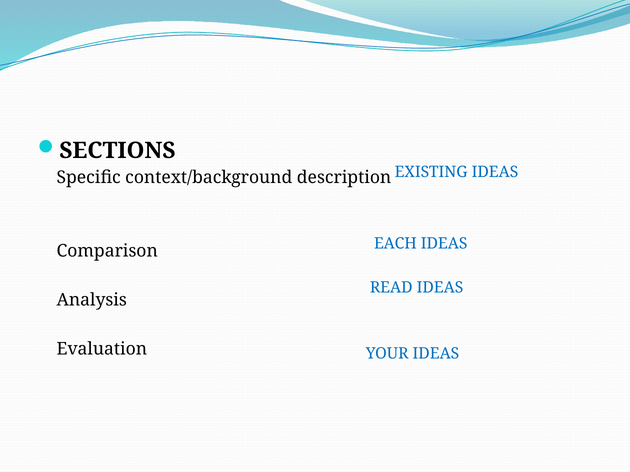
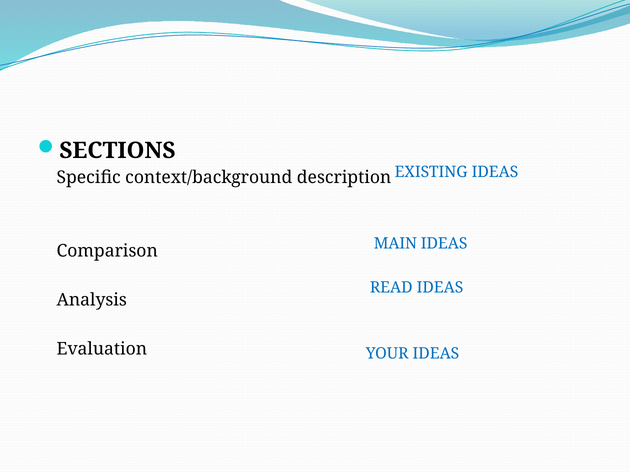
EACH: EACH -> MAIN
